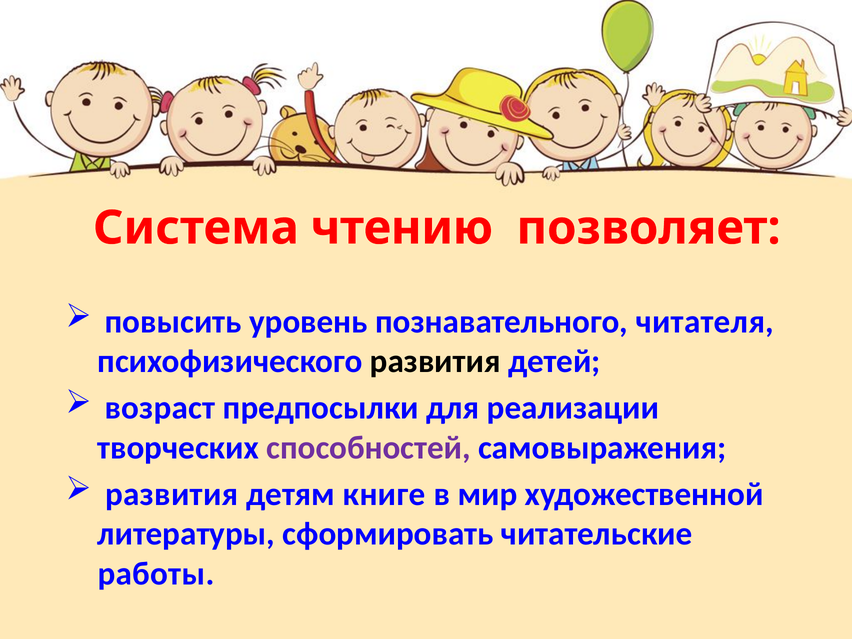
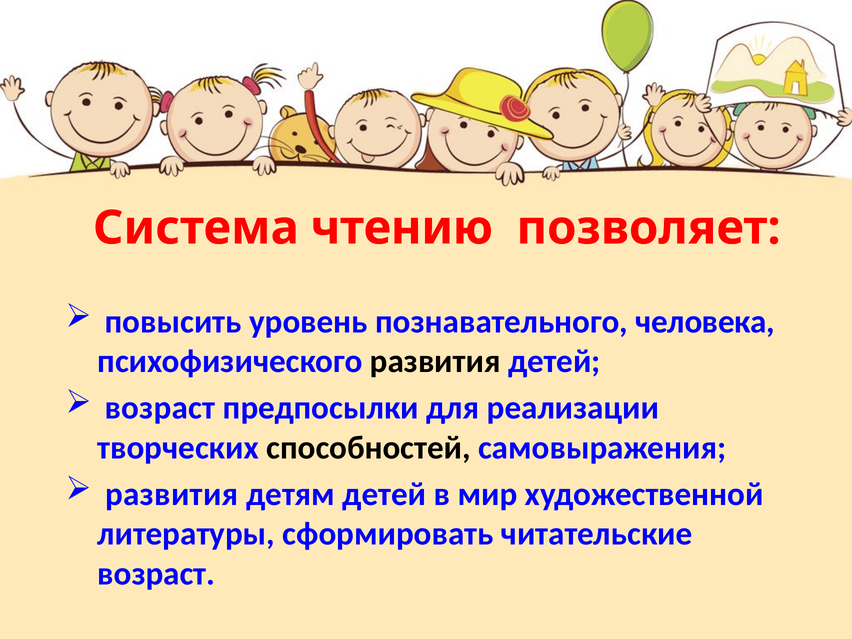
читателя: читателя -> человека
способностей colour: purple -> black
детям книге: книге -> детей
работы at (156, 574): работы -> возраст
